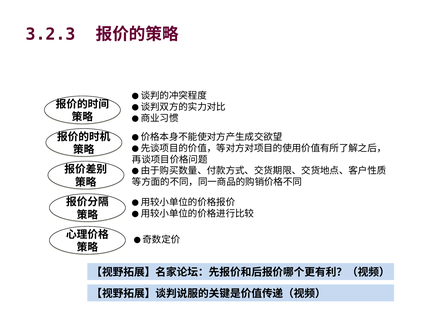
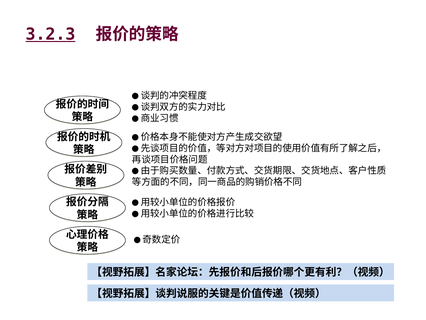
3.2.3 underline: none -> present
